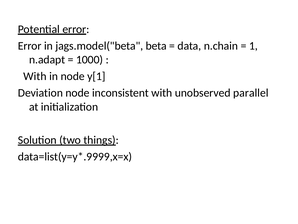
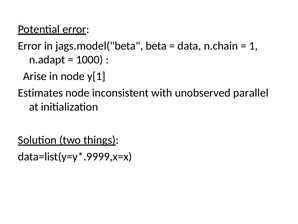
With at (35, 76): With -> Arise
Deviation: Deviation -> Estimates
